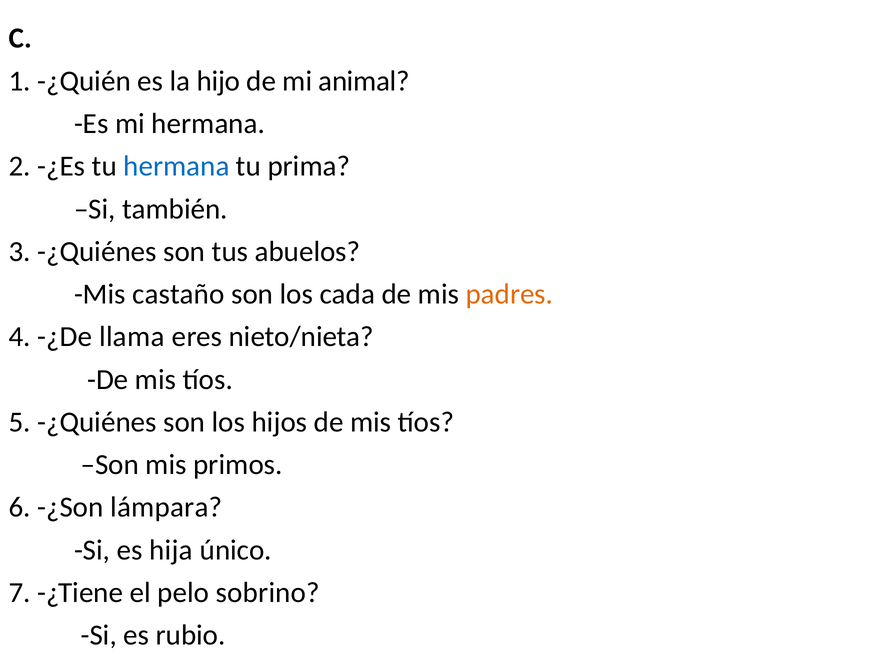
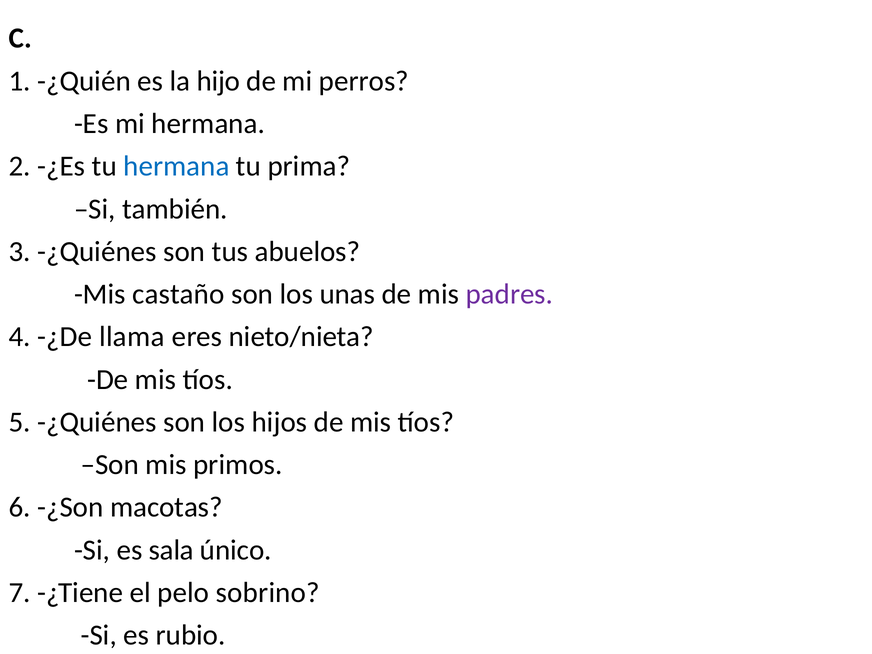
animal: animal -> perros
cada: cada -> unas
padres colour: orange -> purple
lámpara: lámpara -> macotas
hija: hija -> sala
